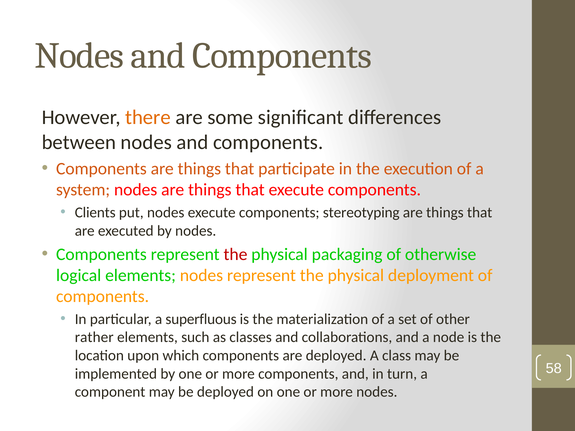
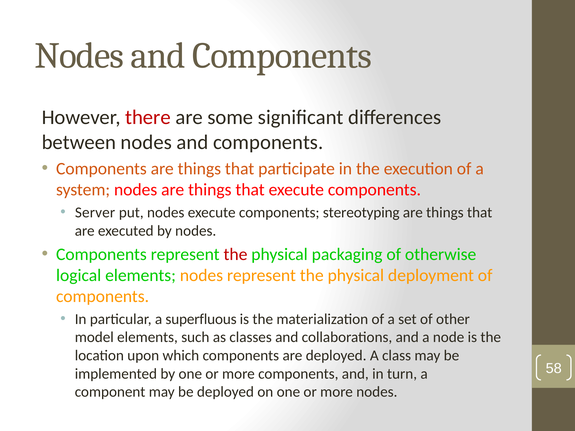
there colour: orange -> red
Clients: Clients -> Server
rather: rather -> model
